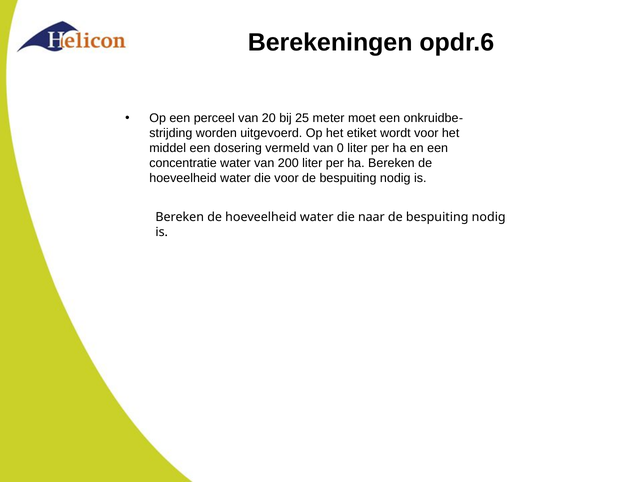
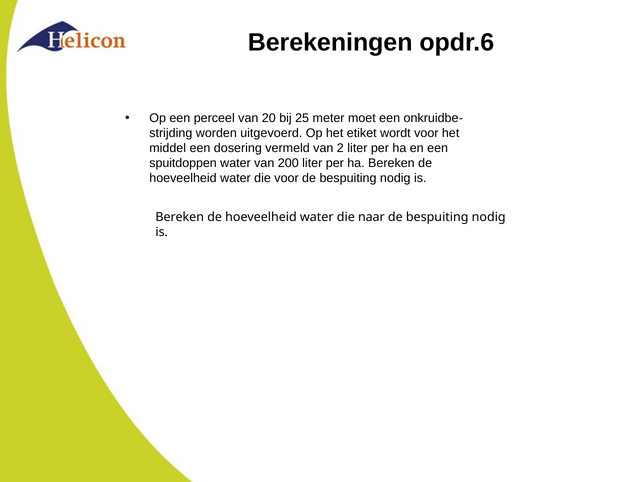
0: 0 -> 2
concentratie: concentratie -> spuitdoppen
